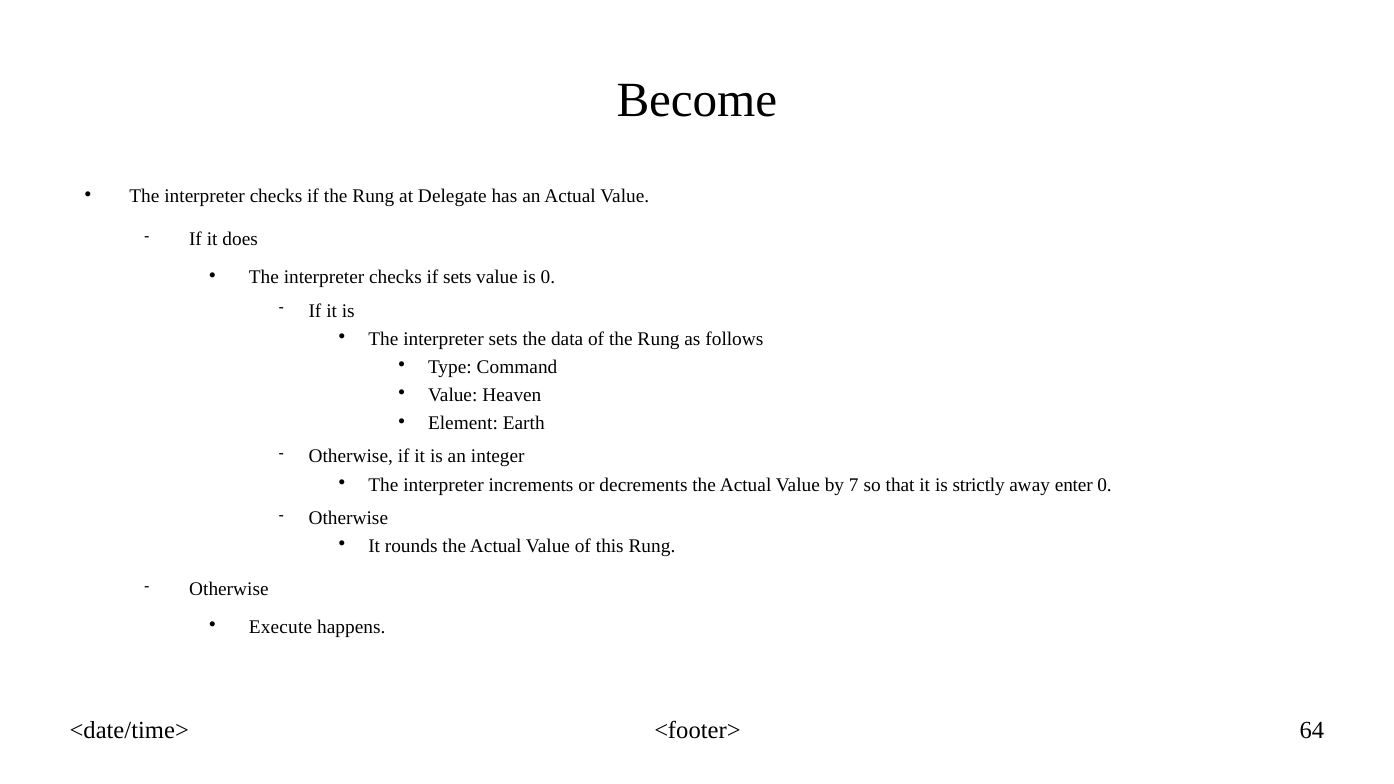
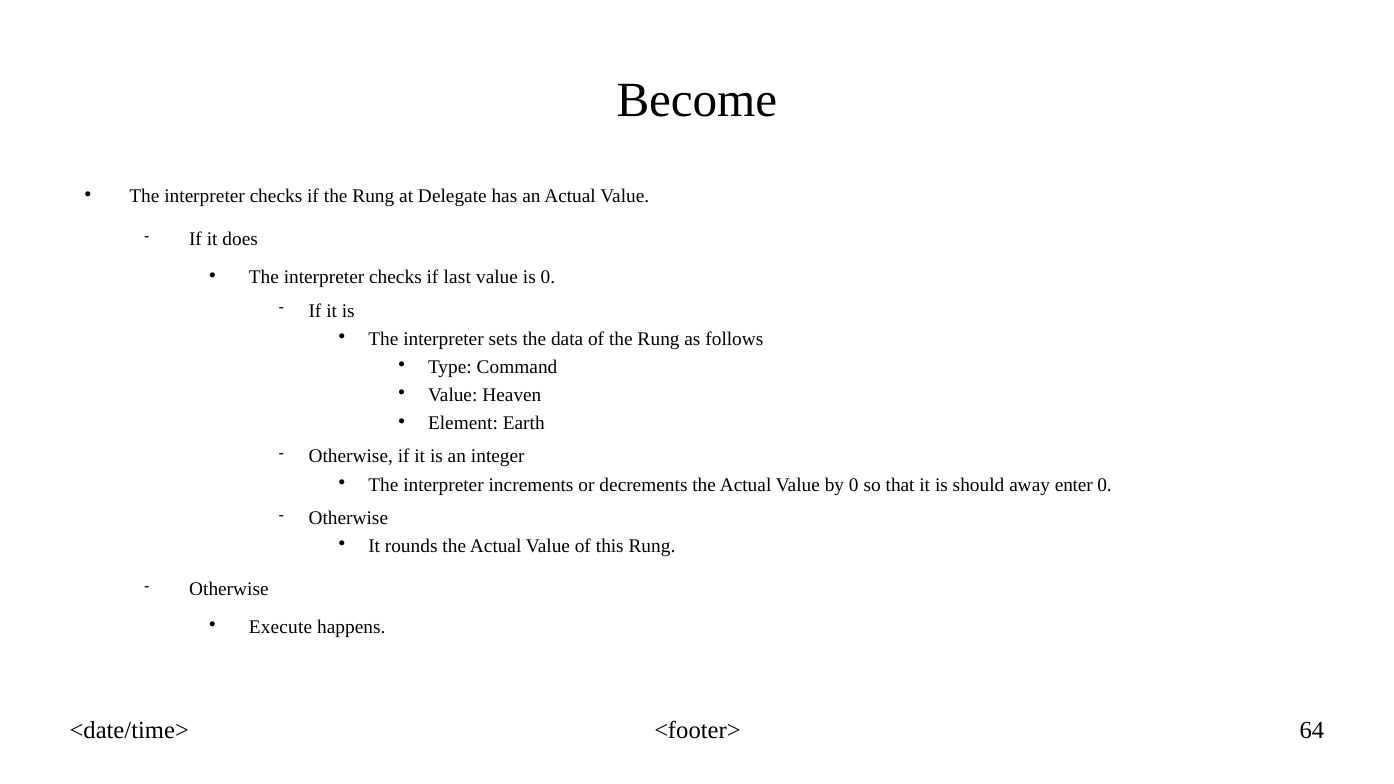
if sets: sets -> last
by 7: 7 -> 0
strictly: strictly -> should
